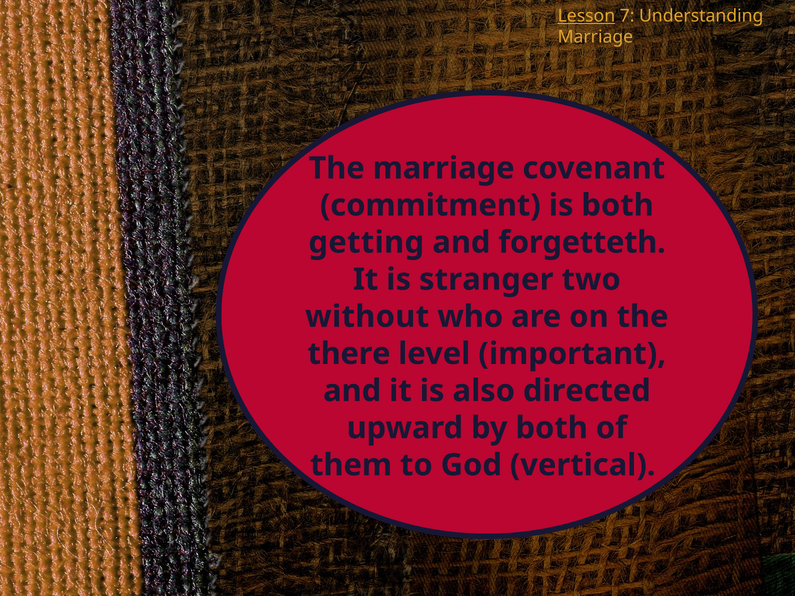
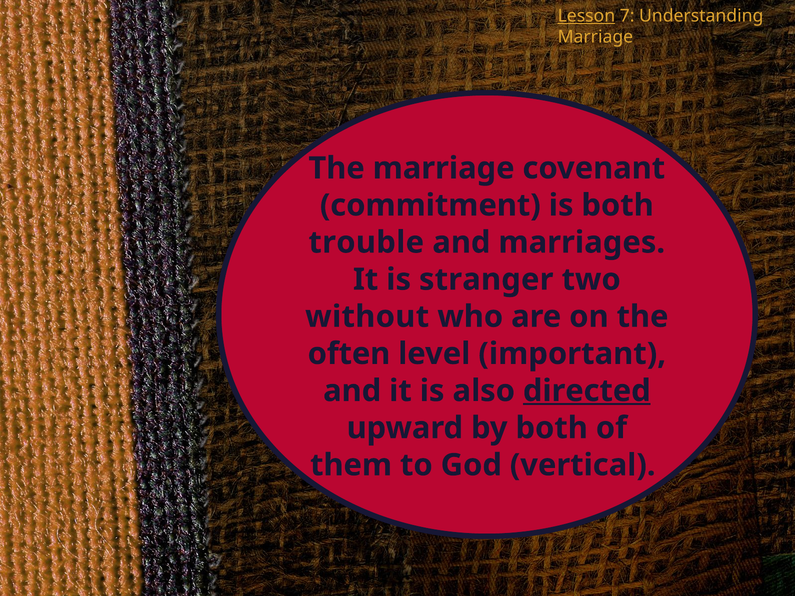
getting: getting -> trouble
forgetteth: forgetteth -> marriages
there: there -> often
directed underline: none -> present
